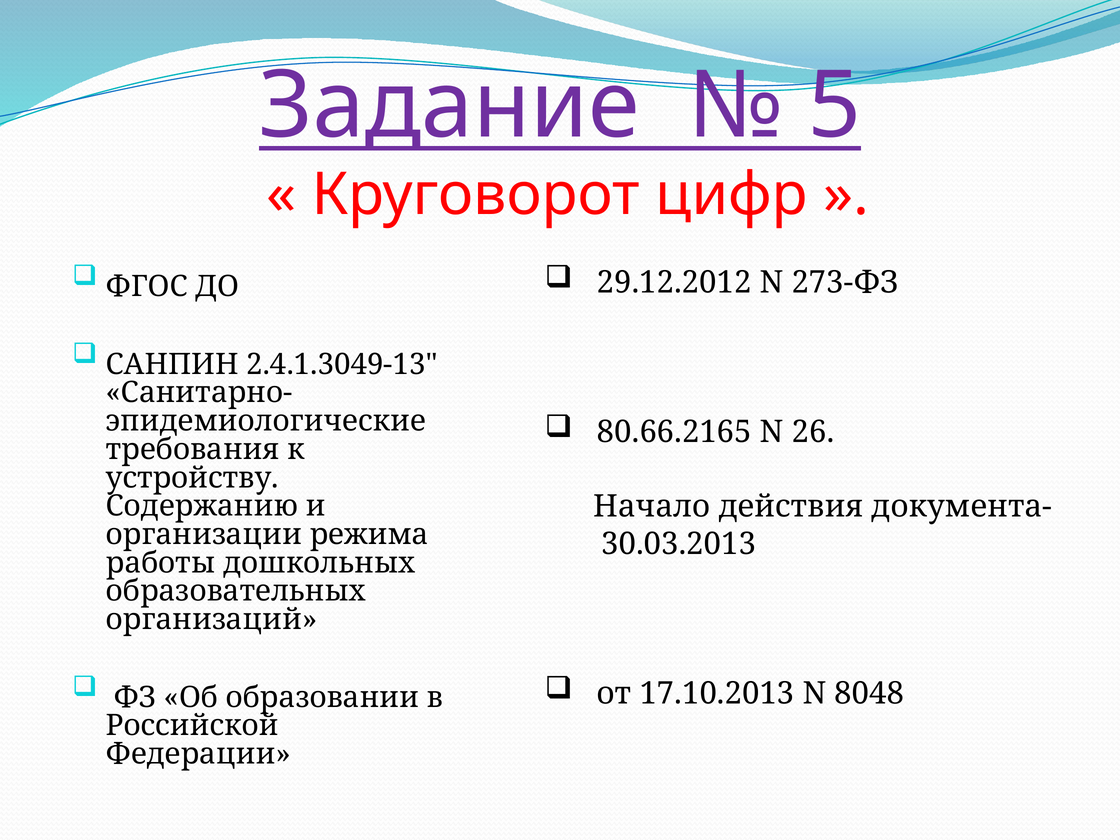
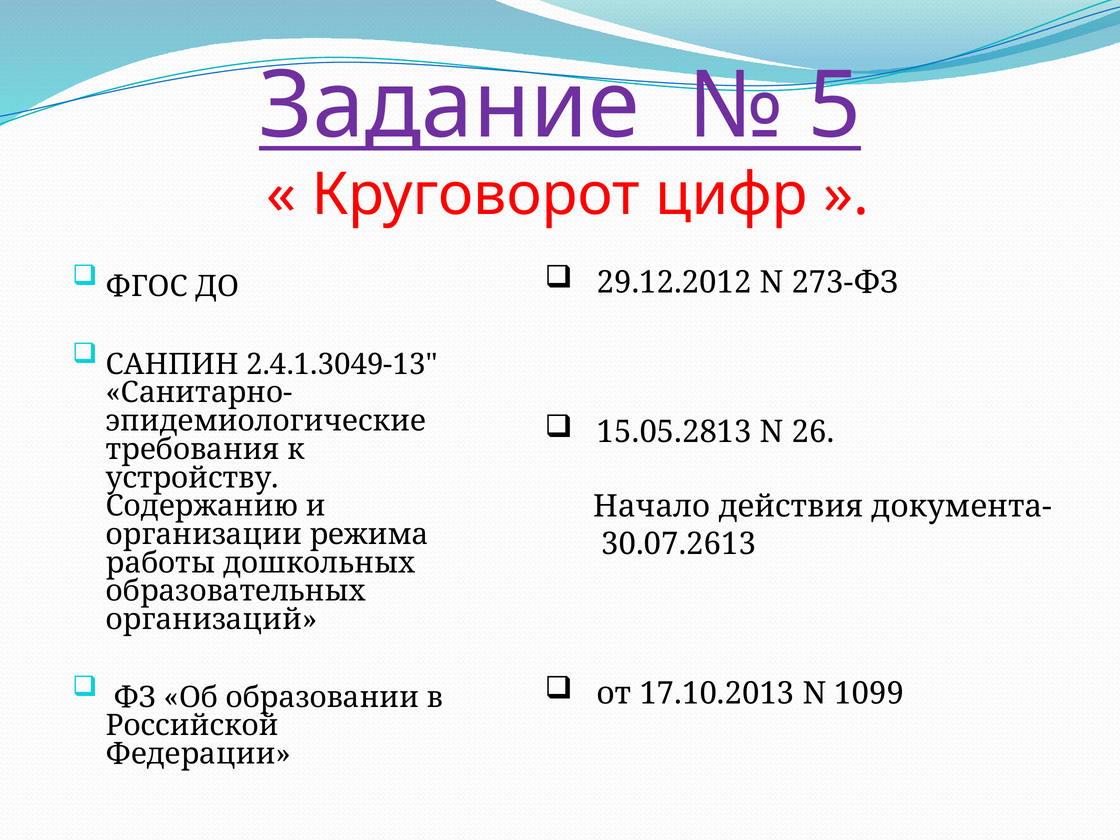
80.66.2165: 80.66.2165 -> 15.05.2813
30.03.2013: 30.03.2013 -> 30.07.2613
8048: 8048 -> 1099
